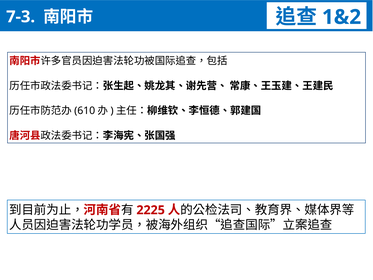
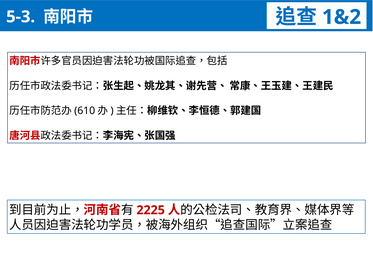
7-3: 7-3 -> 5-3
